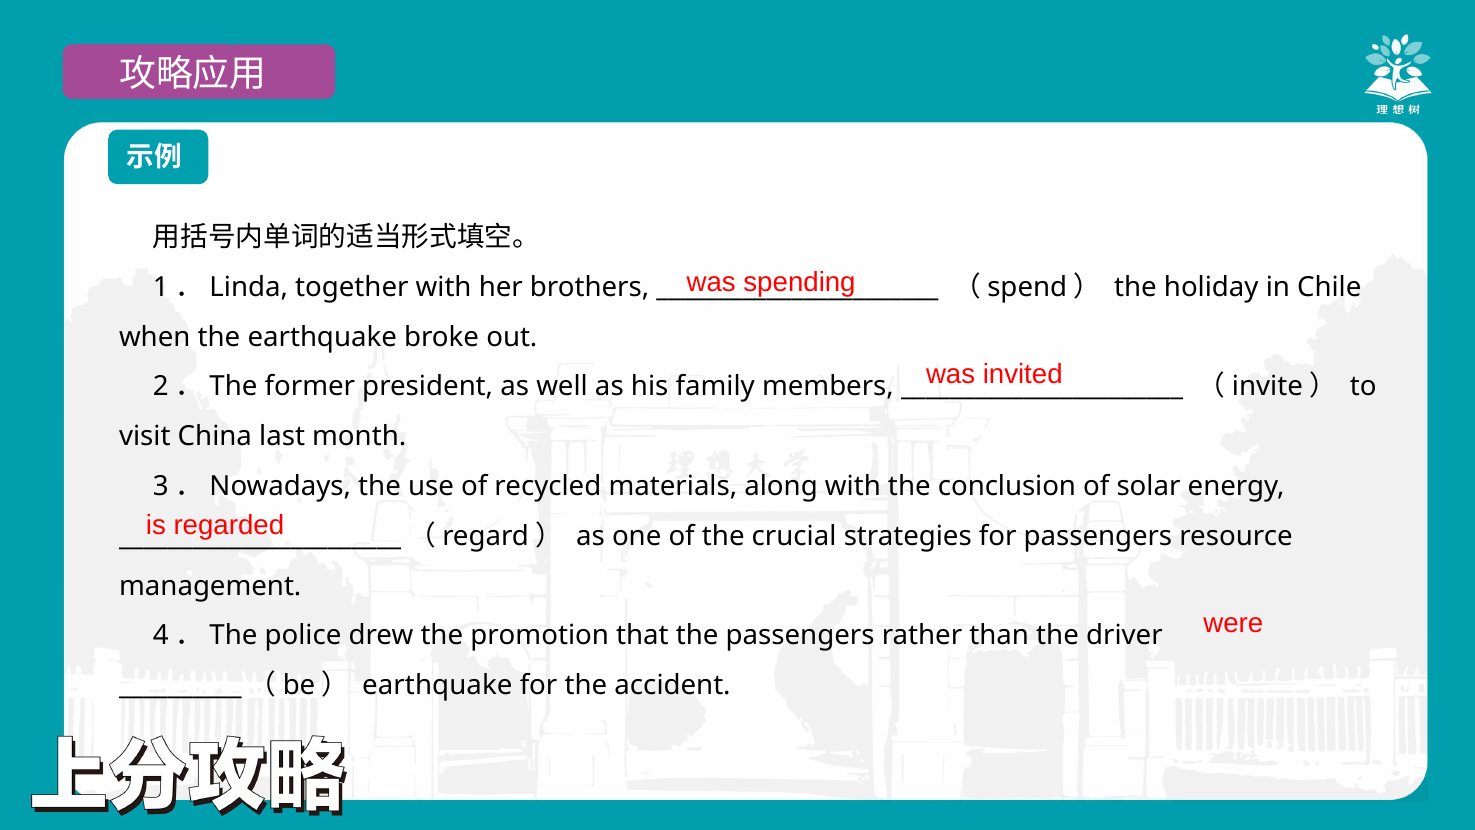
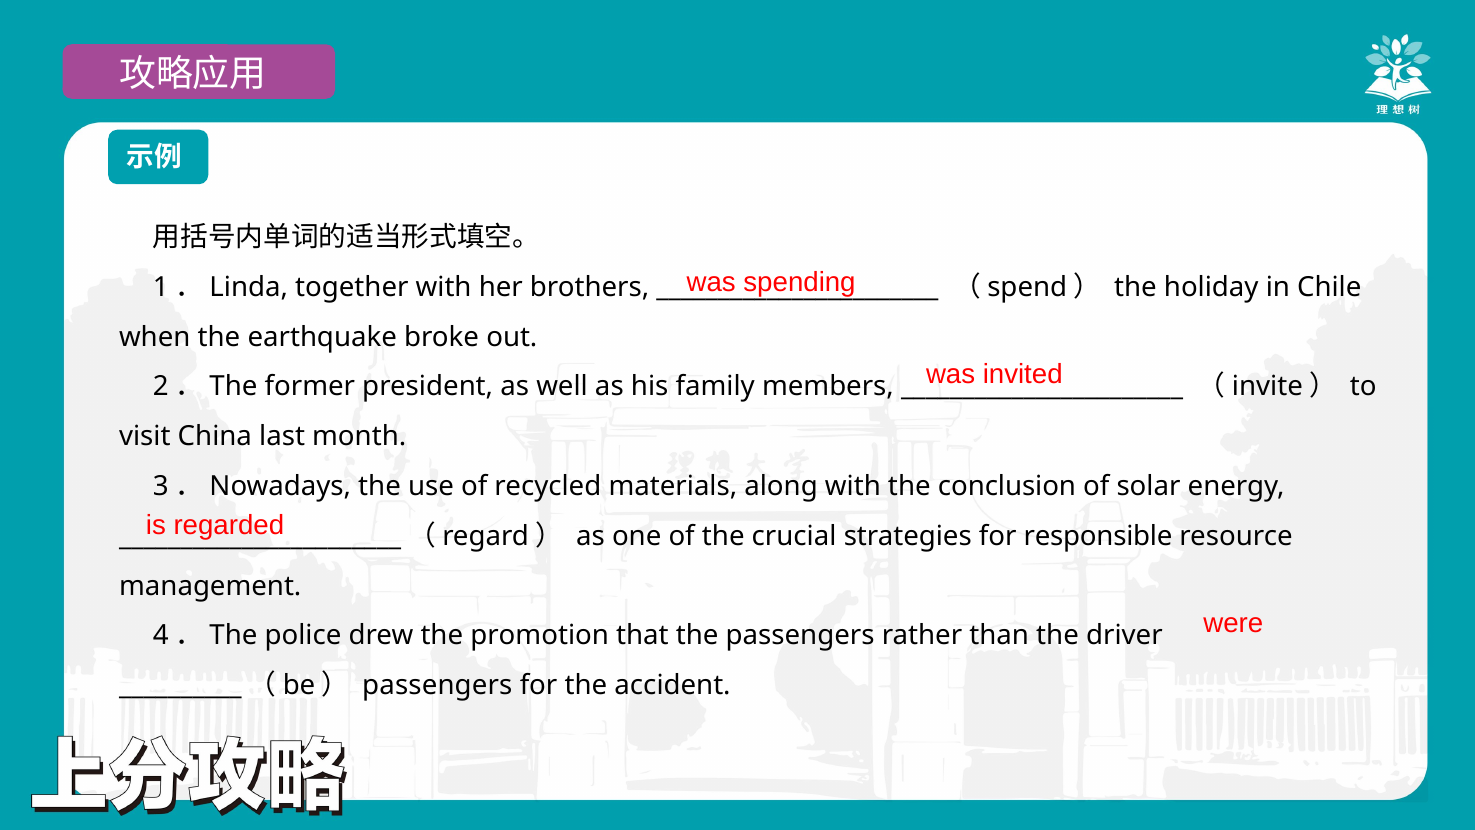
for passengers: passengers -> responsible
__________（be） earthquake: earthquake -> passengers
